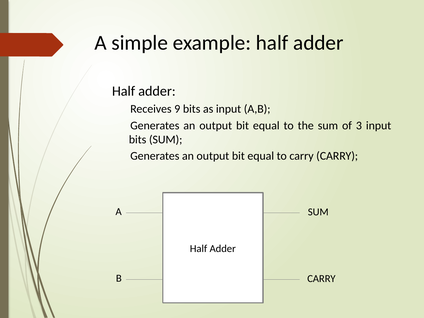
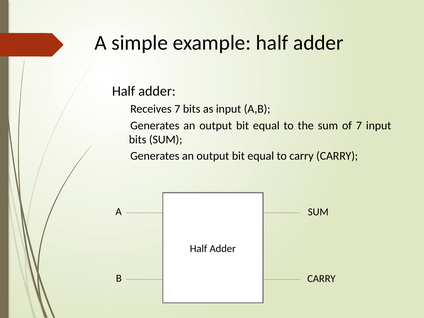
9 at (177, 109): 9 -> 7
of 3: 3 -> 7
